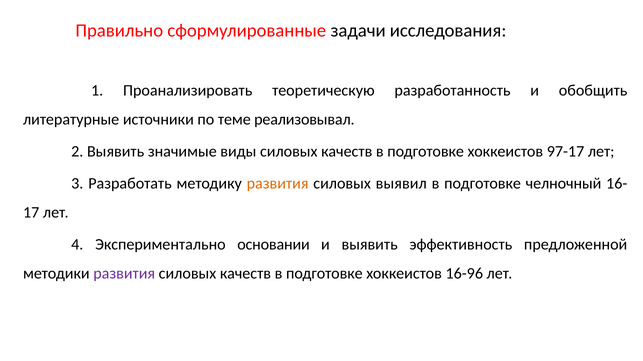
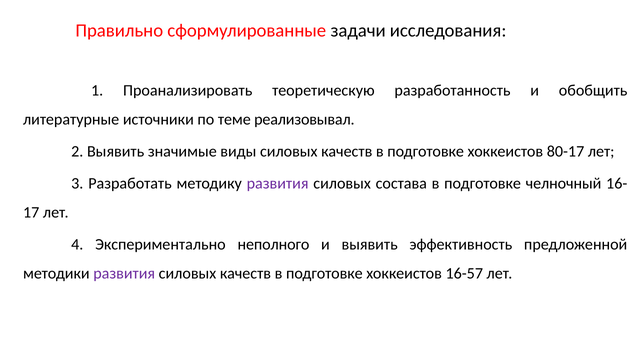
97-17: 97-17 -> 80-17
развития at (278, 184) colour: orange -> purple
выявил: выявил -> состава
основании: основании -> неполного
16-96: 16-96 -> 16-57
